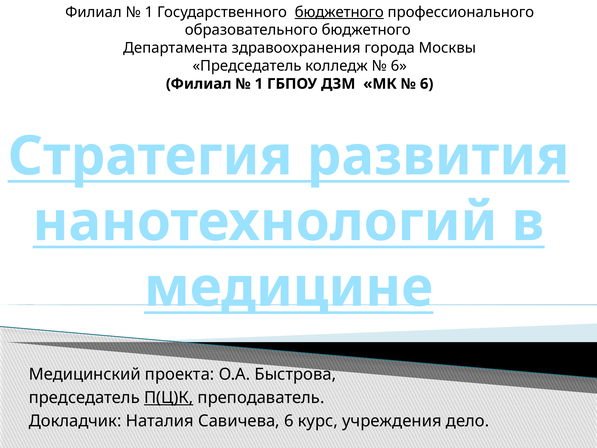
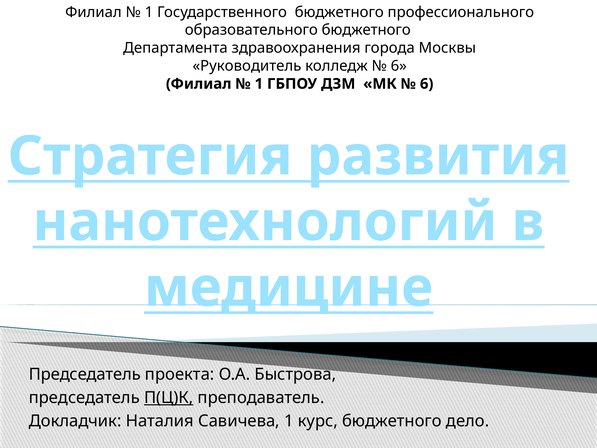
бюджетного at (339, 12) underline: present -> none
Председатель at (247, 66): Председатель -> Руководитель
Медицинский at (85, 374): Медицинский -> Председатель
Савичева 6: 6 -> 1
курс учреждения: учреждения -> бюджетного
